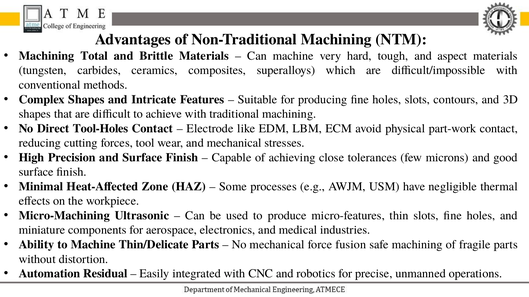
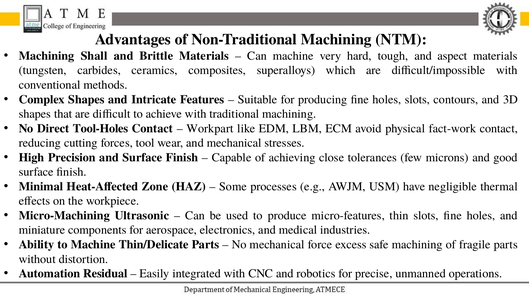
Total: Total -> Shall
Electrode: Electrode -> Workpart
part-work: part-work -> fact-work
fusion: fusion -> excess
